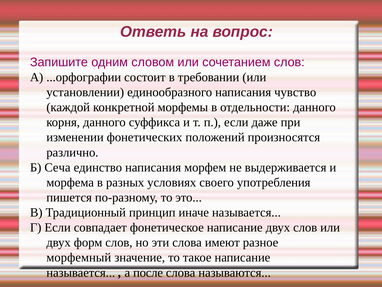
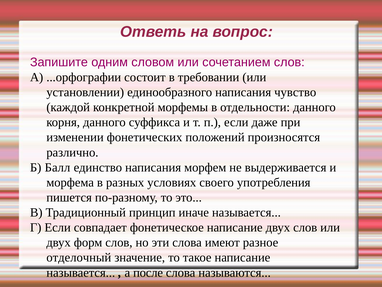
Сеча: Сеча -> Балл
морфемный: морфемный -> отделочный
